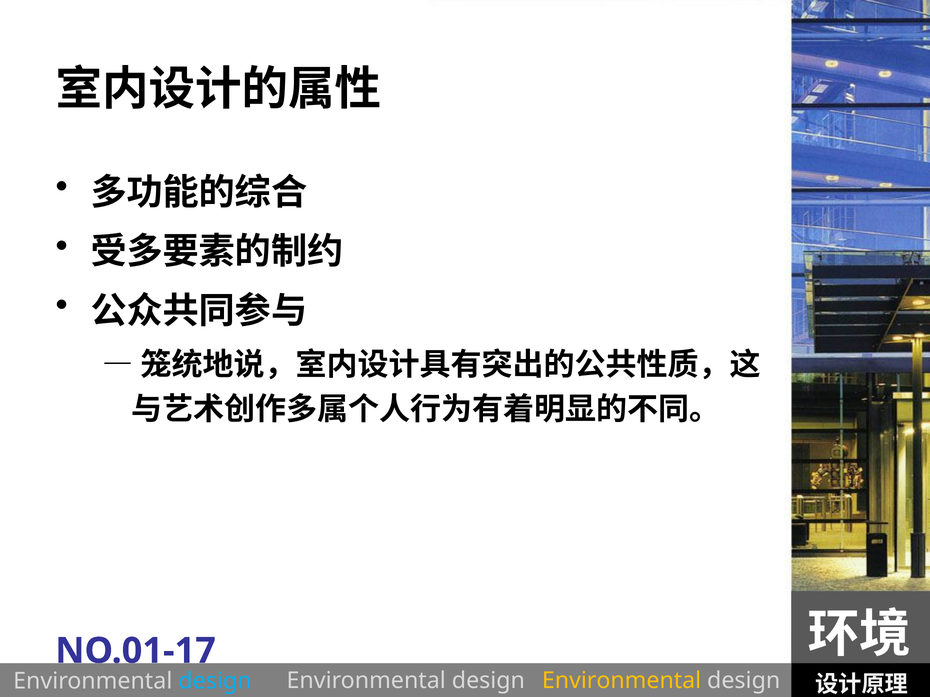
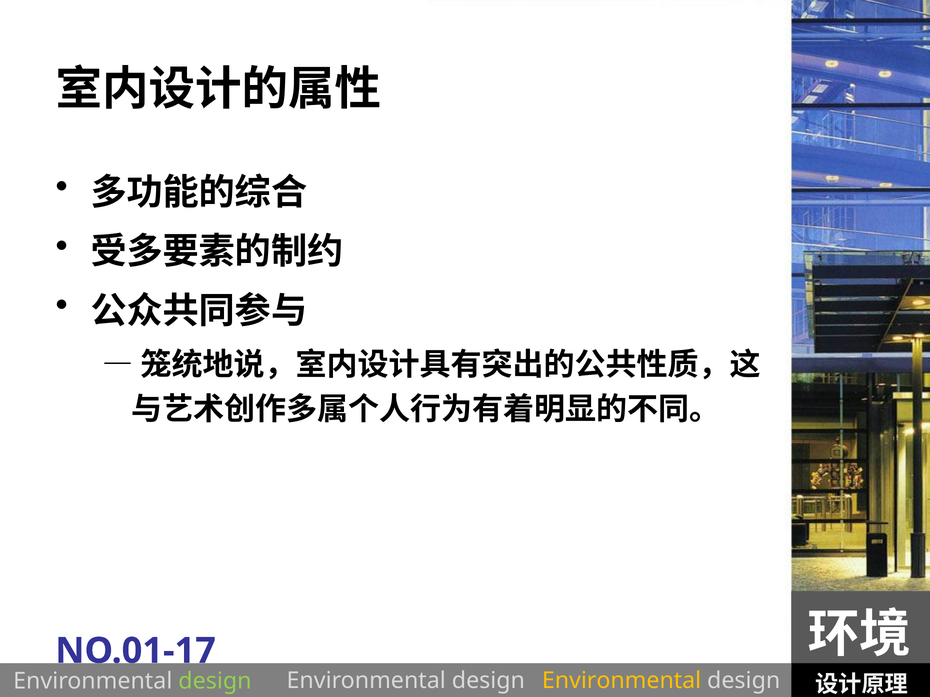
design at (215, 682) colour: light blue -> light green
